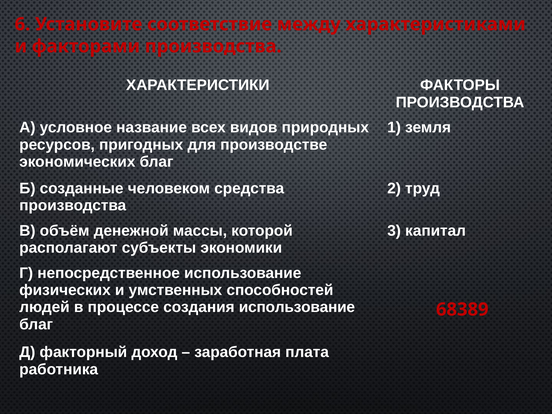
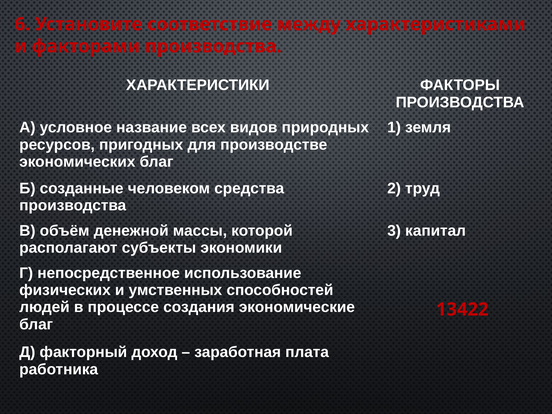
создания использование: использование -> экономические
68389: 68389 -> 13422
